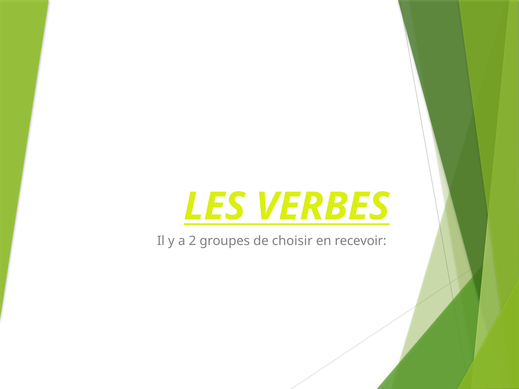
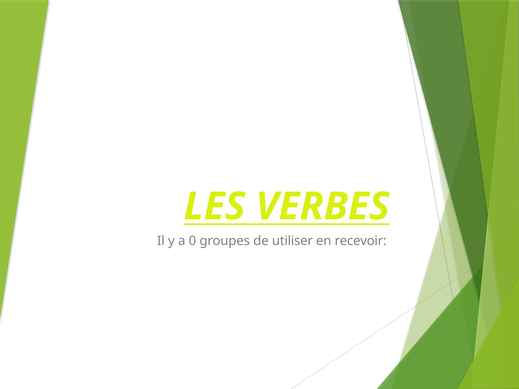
2: 2 -> 0
choisir: choisir -> utiliser
